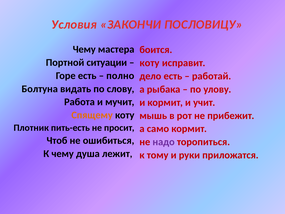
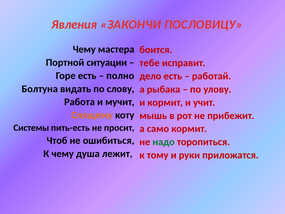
Условия: Условия -> Явления
коту at (149, 63): коту -> тебе
Плотник: Плотник -> Системы
надо colour: purple -> green
